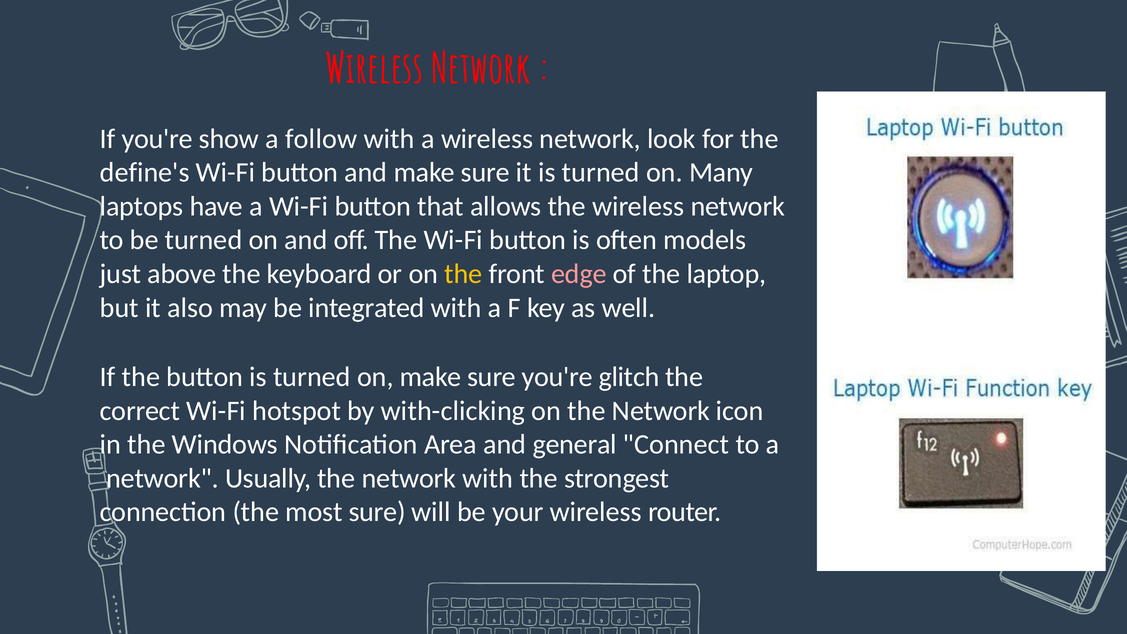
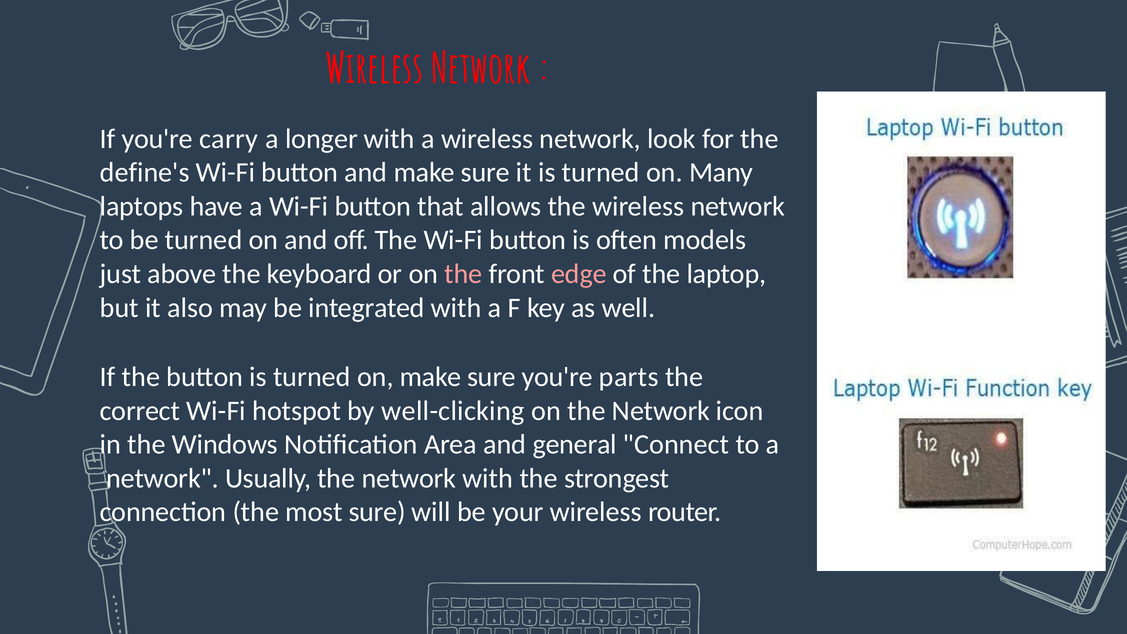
show: show -> carry
follow: follow -> longer
the at (463, 274) colour: yellow -> pink
glitch: glitch -> parts
with-clicking: with-clicking -> well-clicking
